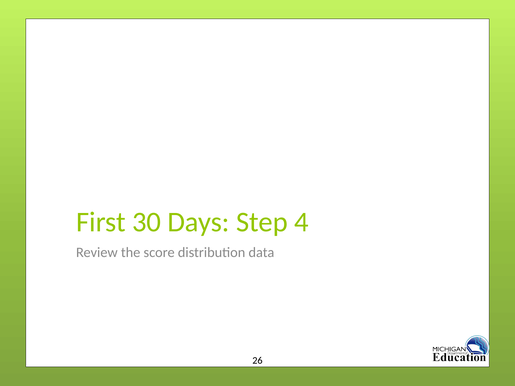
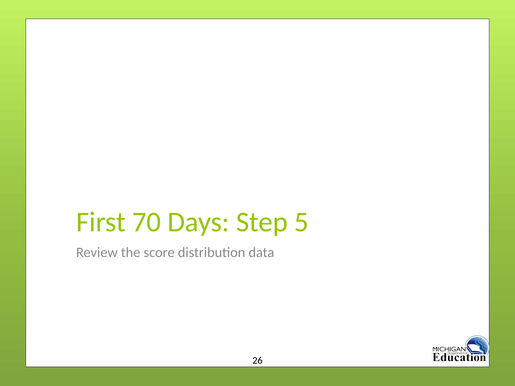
30: 30 -> 70
4: 4 -> 5
